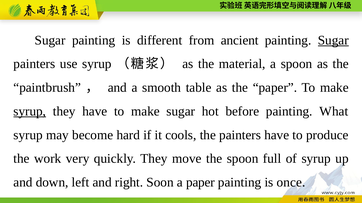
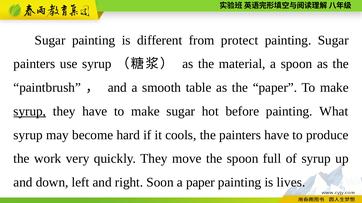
ancient: ancient -> protect
Sugar at (333, 40) underline: present -> none
once: once -> lives
